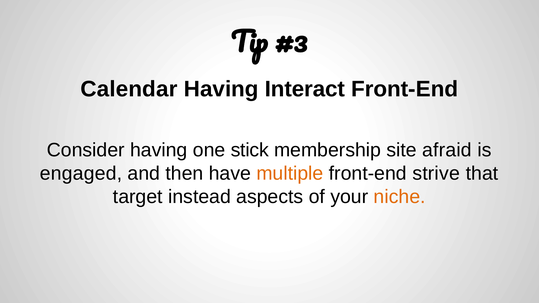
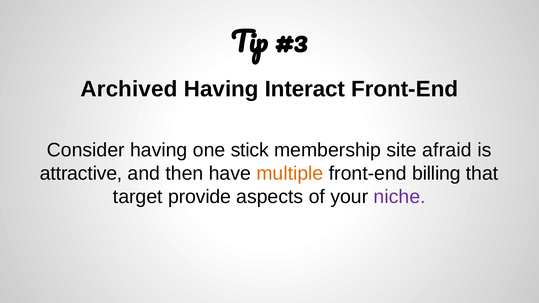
Calendar: Calendar -> Archived
engaged: engaged -> attractive
strive: strive -> billing
instead: instead -> provide
niche colour: orange -> purple
